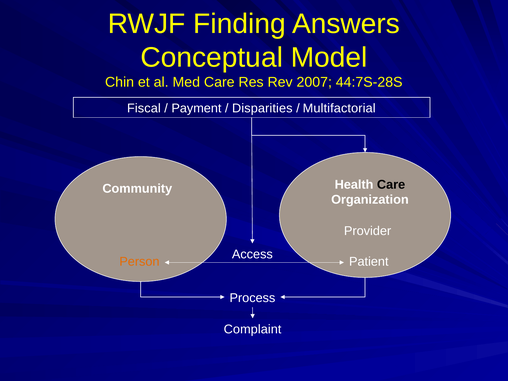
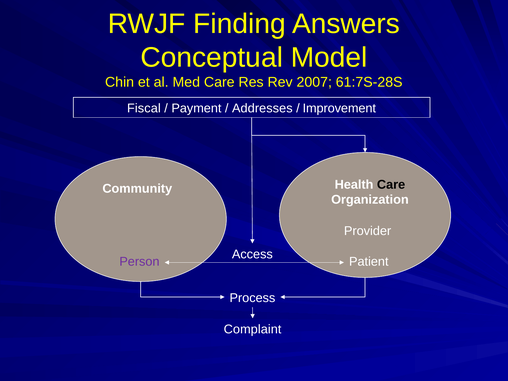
44:7S-28S: 44:7S-28S -> 61:7S-28S
Disparities: Disparities -> Addresses
Multifactorial: Multifactorial -> Improvement
Person colour: orange -> purple
